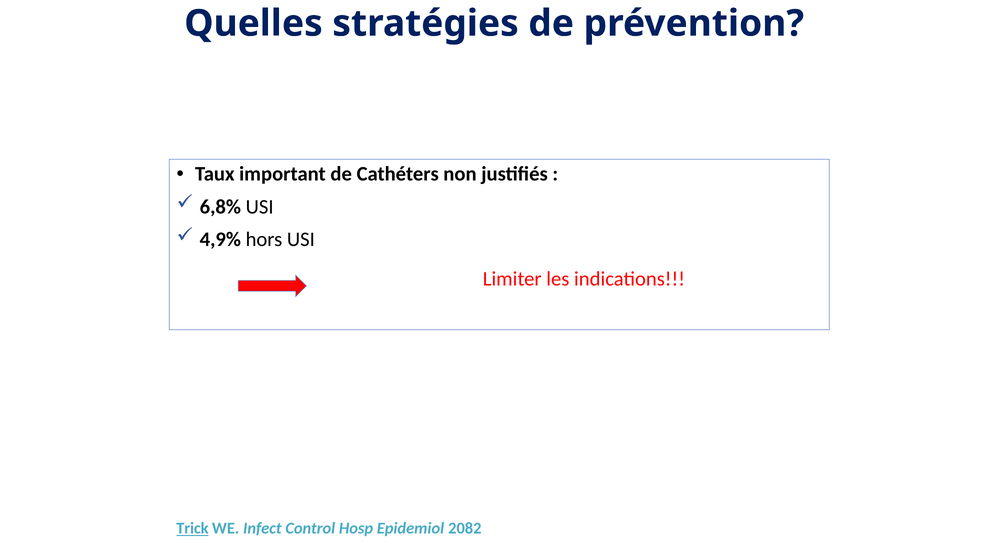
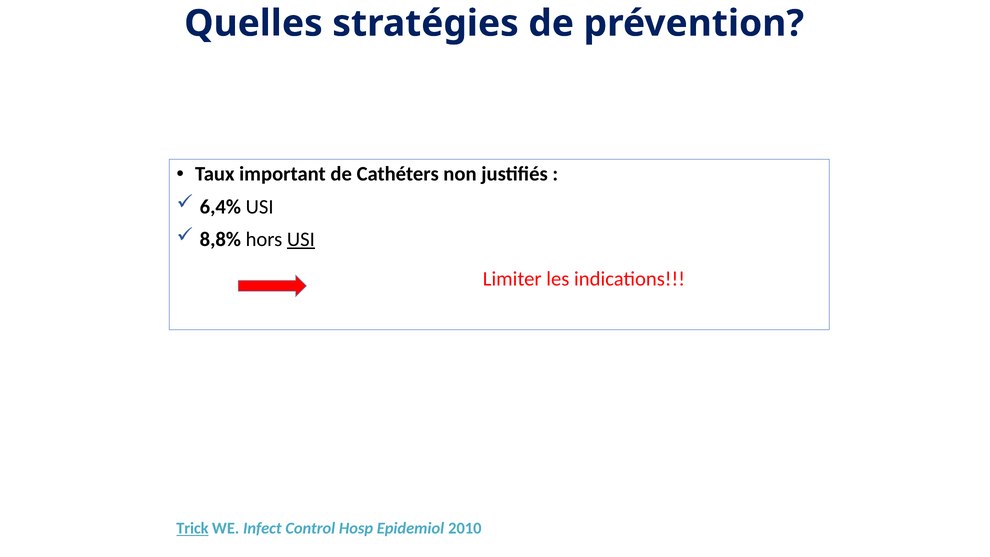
6,8%: 6,8% -> 6,4%
4,9%: 4,9% -> 8,8%
USI at (301, 239) underline: none -> present
2082: 2082 -> 2010
